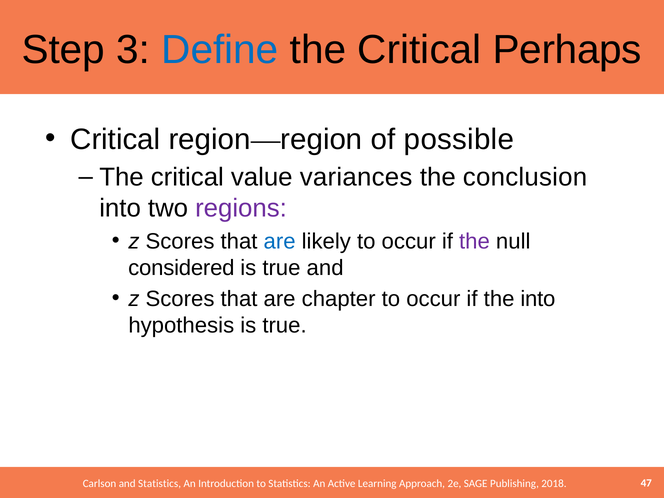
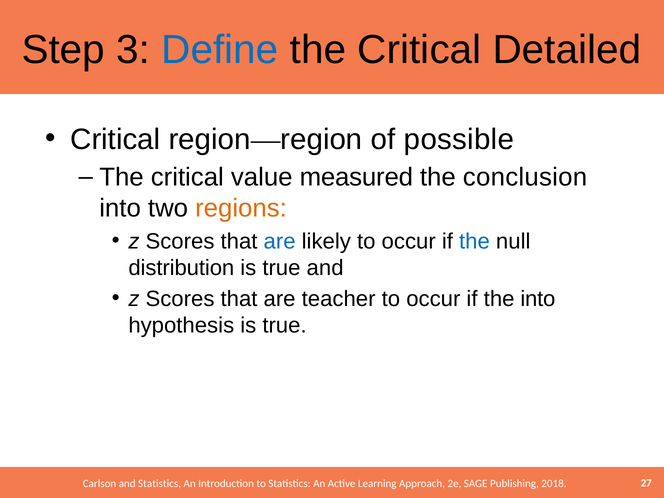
Perhaps: Perhaps -> Detailed
variances: variances -> measured
regions colour: purple -> orange
the at (474, 241) colour: purple -> blue
considered: considered -> distribution
chapter: chapter -> teacher
47: 47 -> 27
